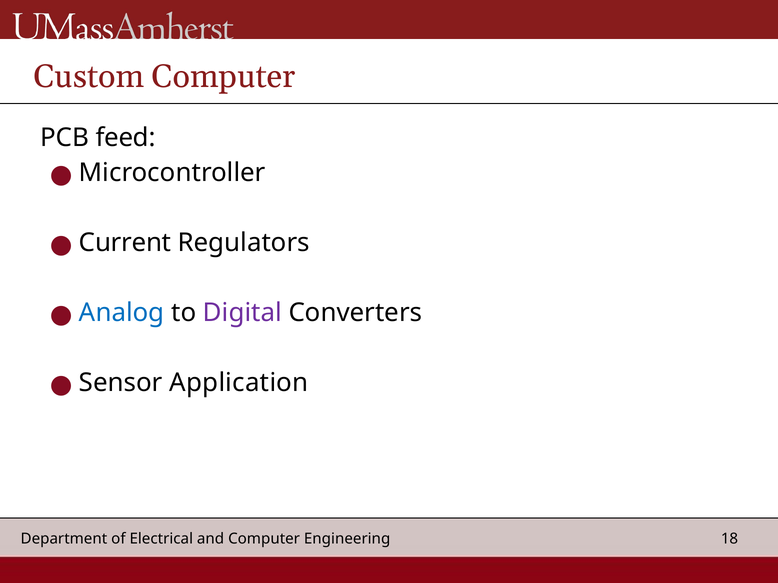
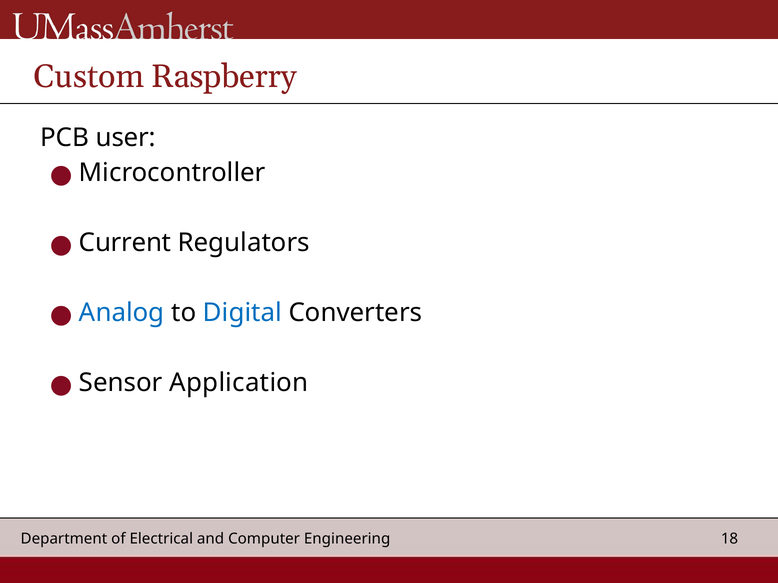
Custom Computer: Computer -> Raspberry
feed: feed -> user
Digital colour: purple -> blue
